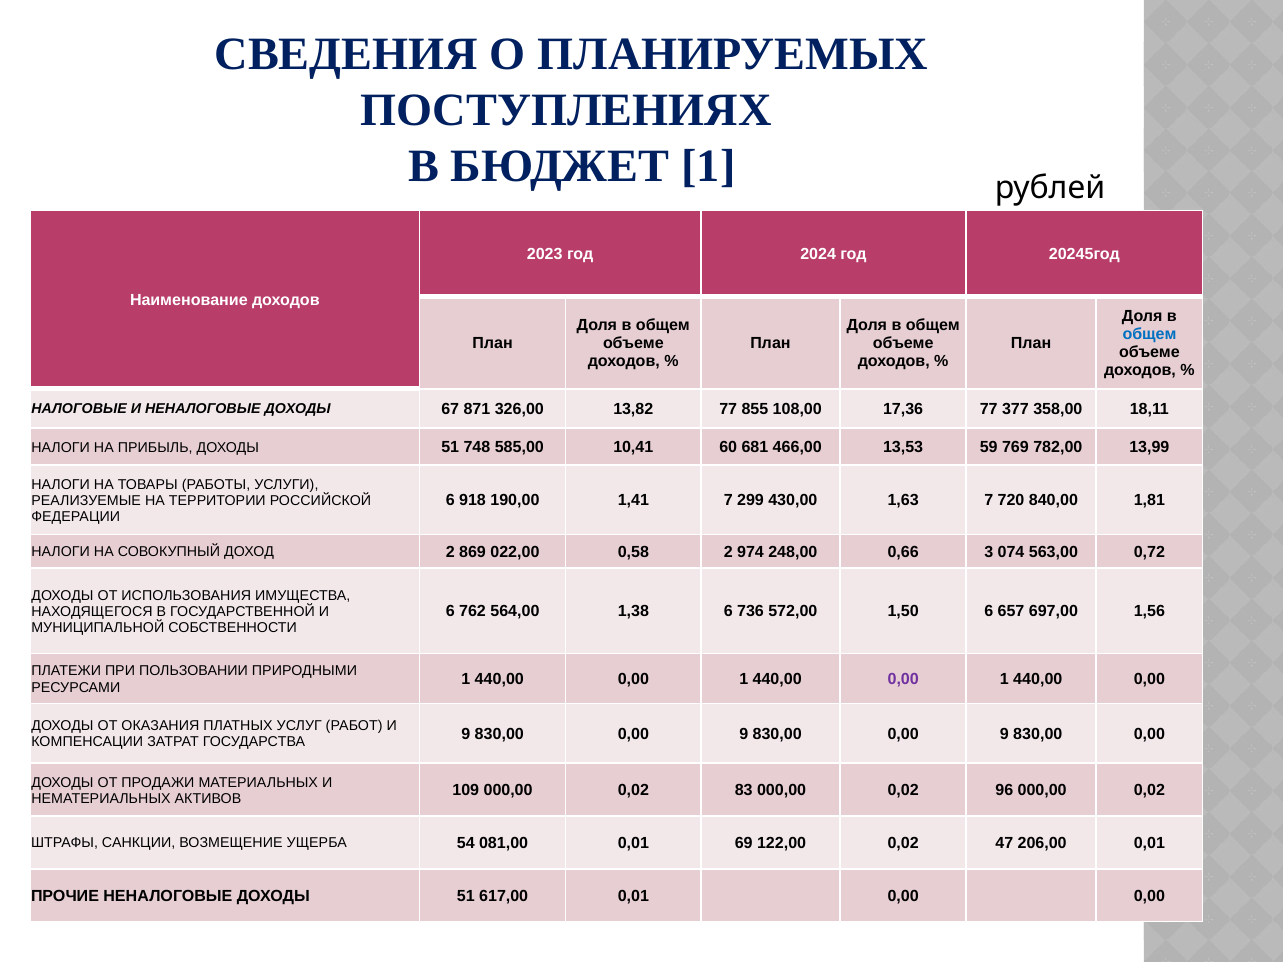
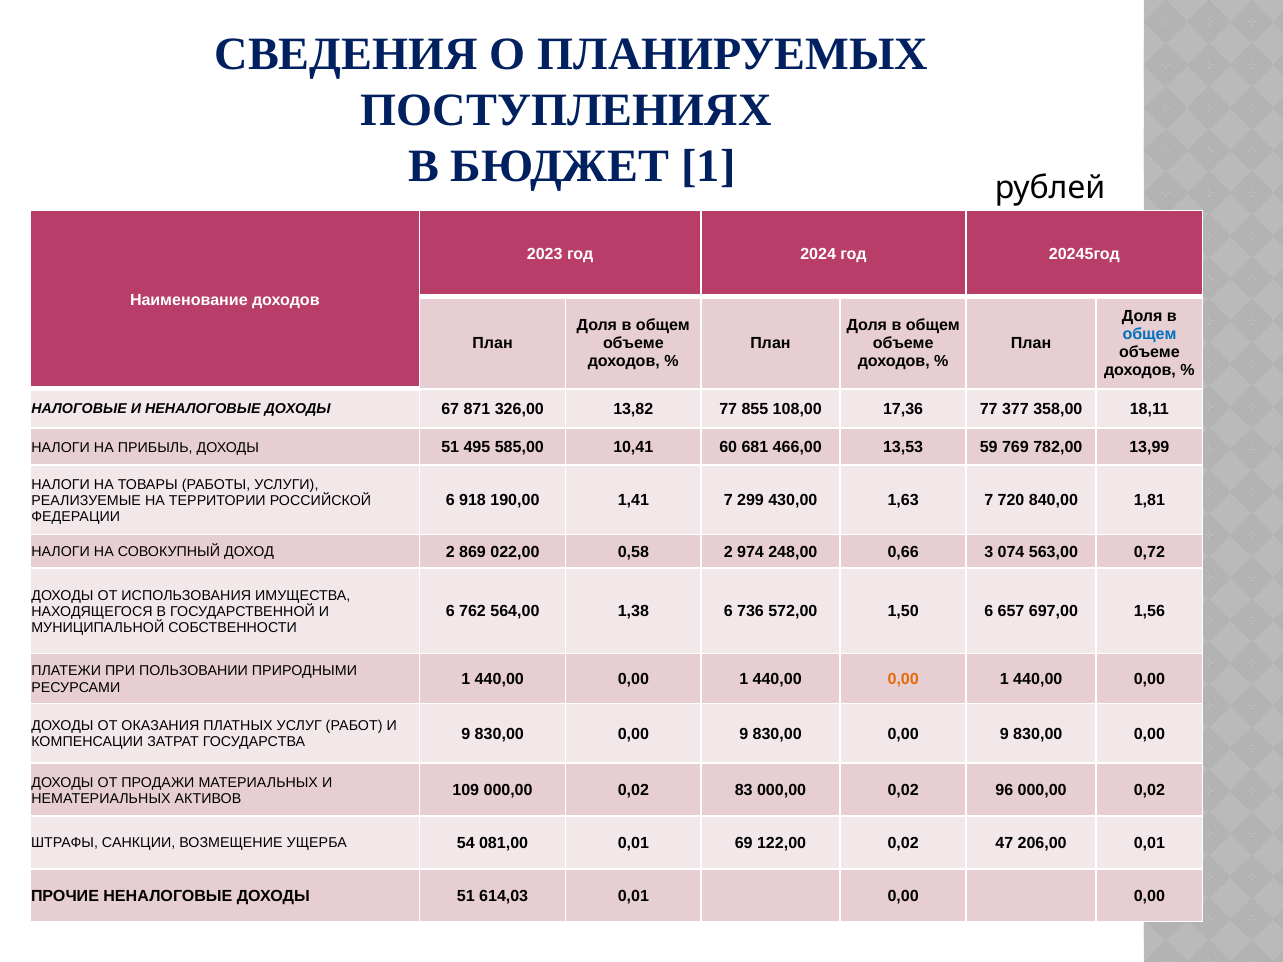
748: 748 -> 495
0,00 at (903, 679) colour: purple -> orange
617,00: 617,00 -> 614,03
